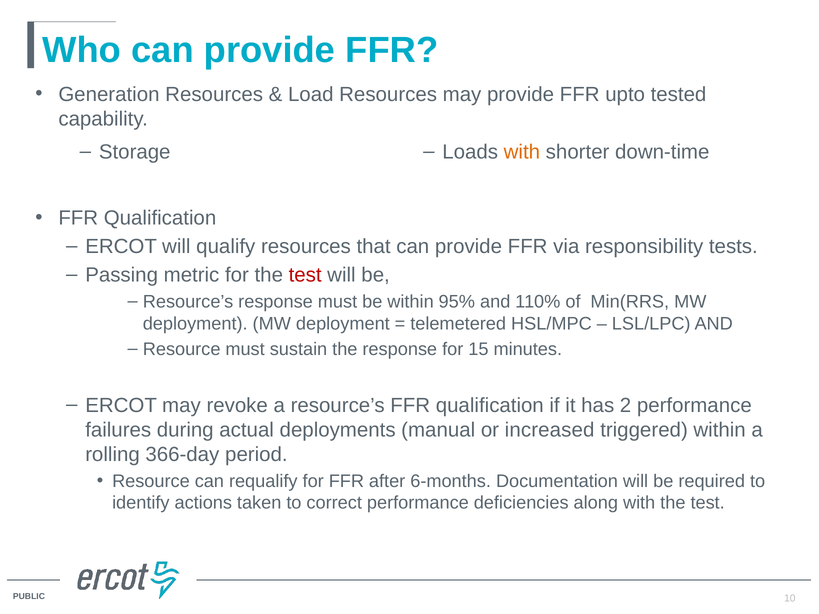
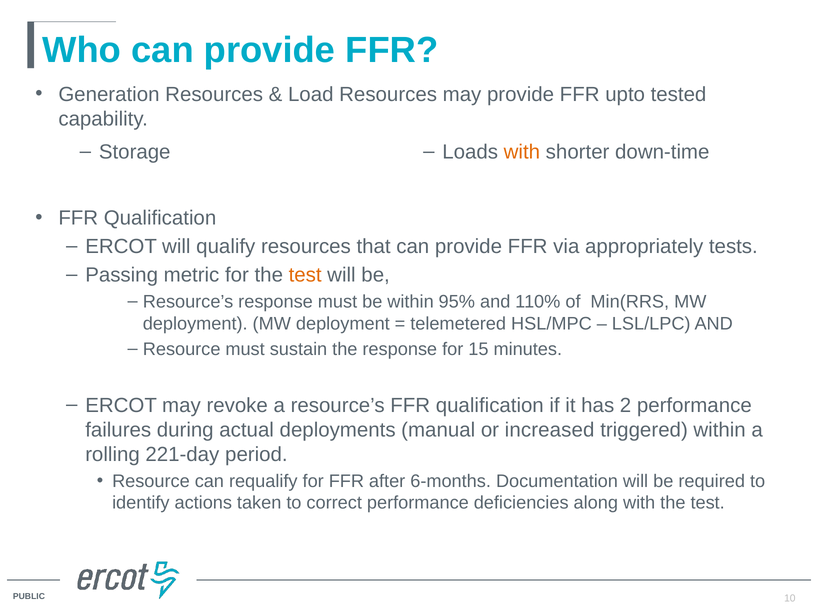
responsibility: responsibility -> appropriately
test at (305, 275) colour: red -> orange
366-day: 366-day -> 221-day
